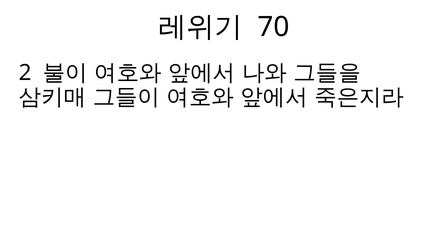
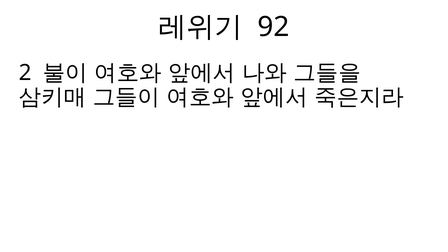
70: 70 -> 92
